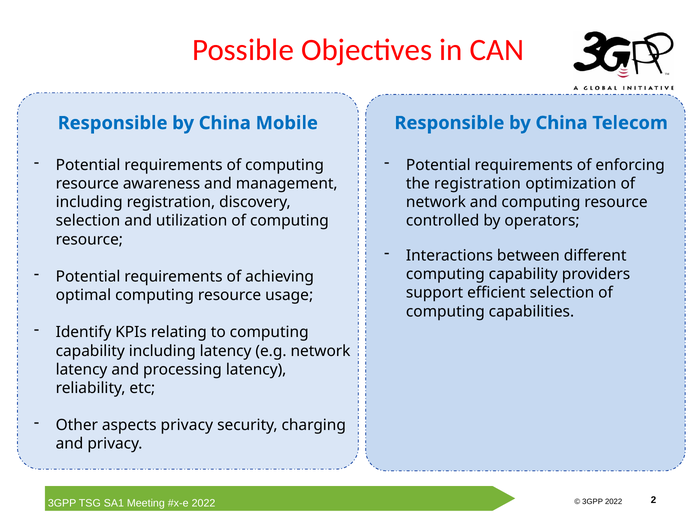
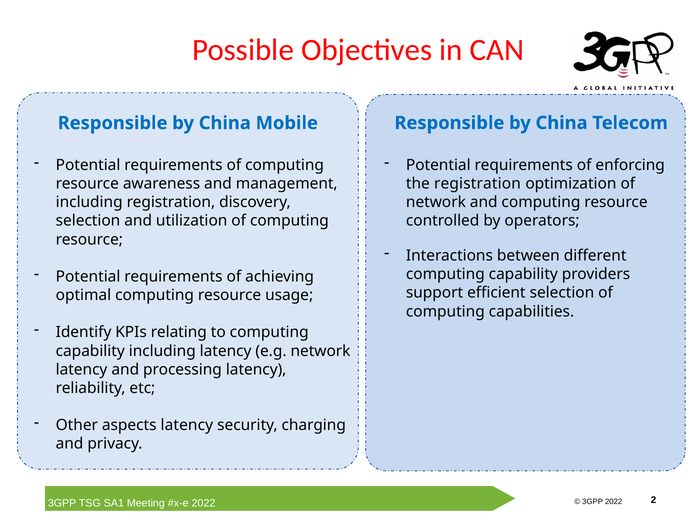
aspects privacy: privacy -> latency
